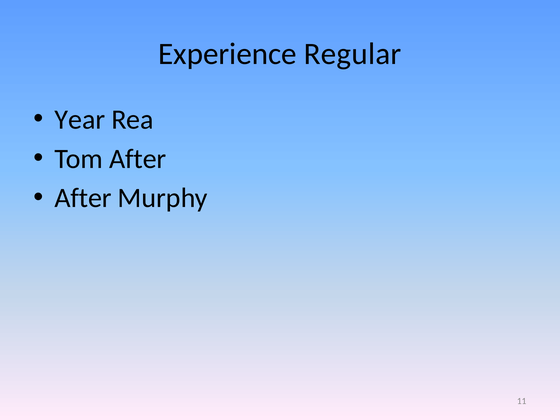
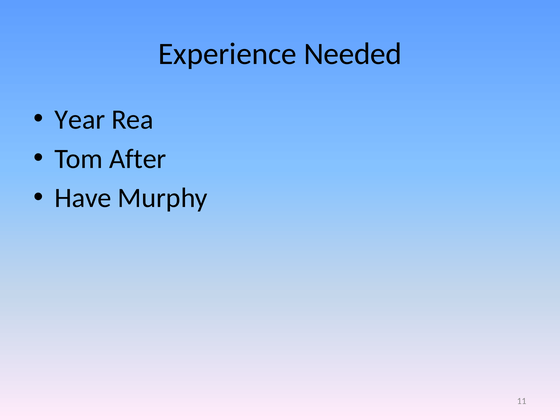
Regular: Regular -> Needed
After at (83, 198): After -> Have
